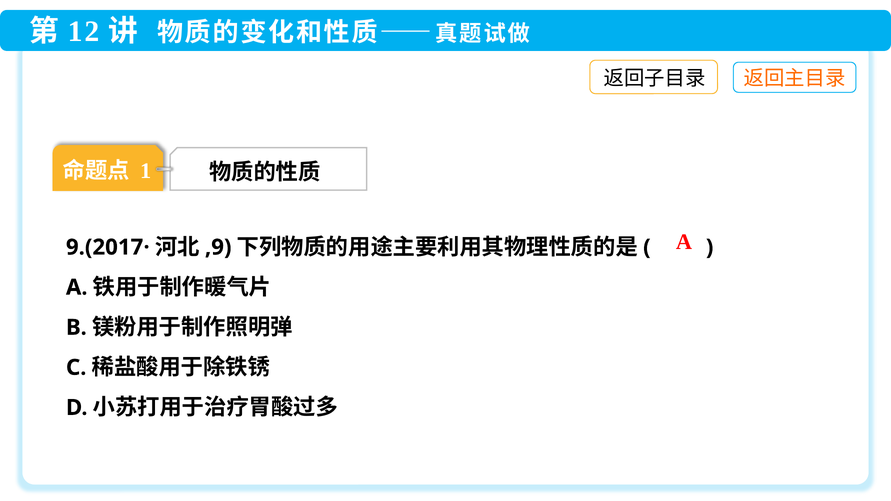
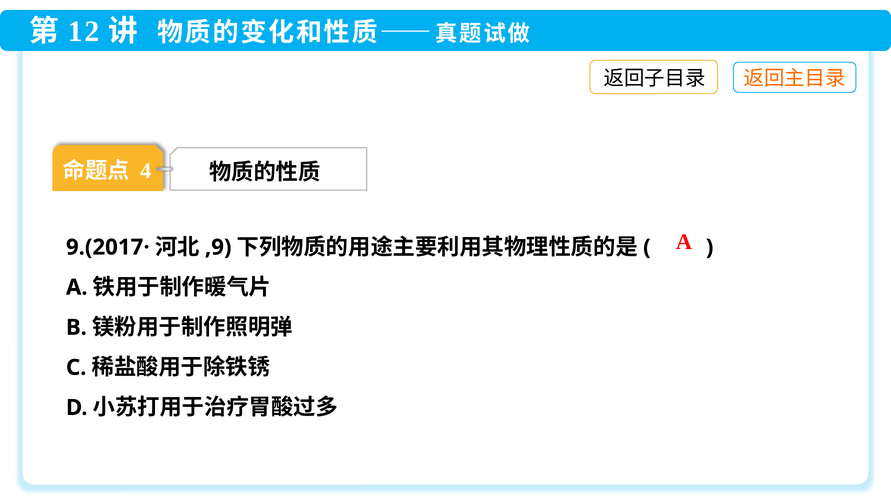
1: 1 -> 4
